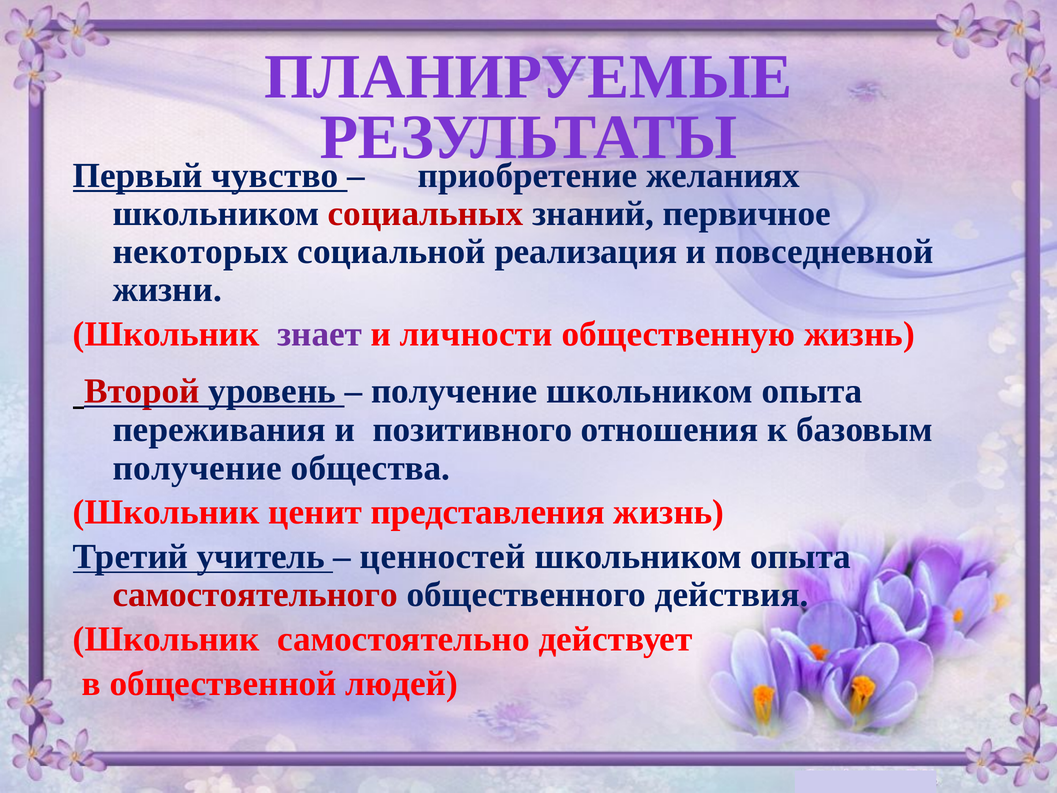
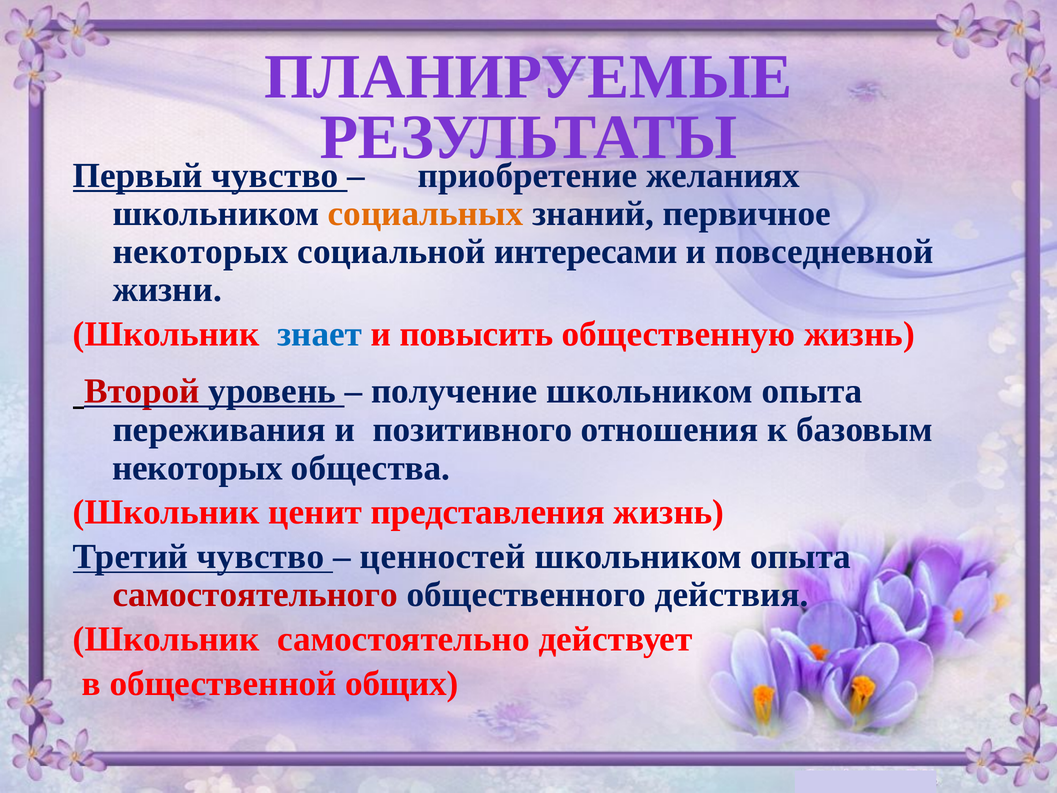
социальных colour: red -> orange
реализация: реализация -> интересами
знает colour: purple -> blue
личности: личности -> повысить
получение at (197, 468): получение -> некоторых
Третий учитель: учитель -> чувство
людей: людей -> общих
